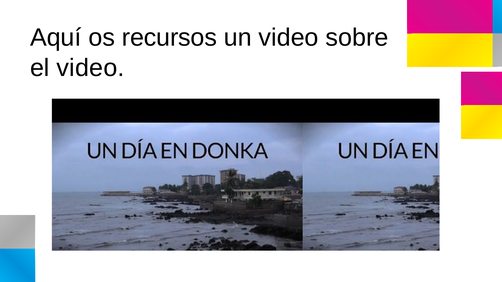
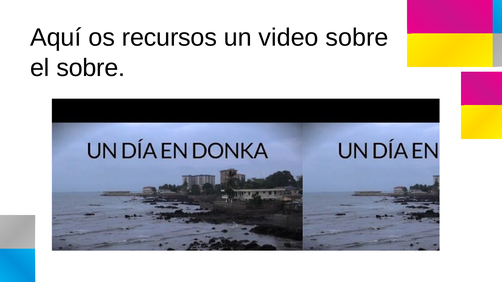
el video: video -> sobre
